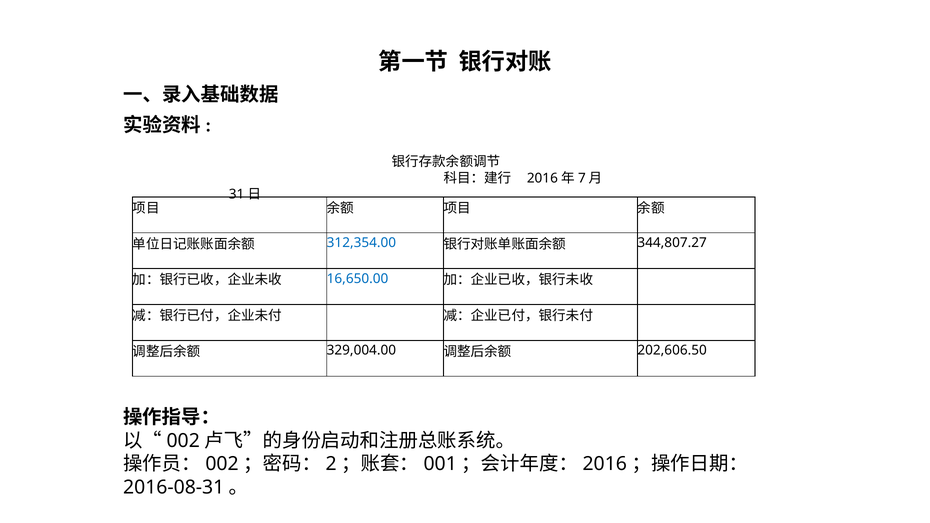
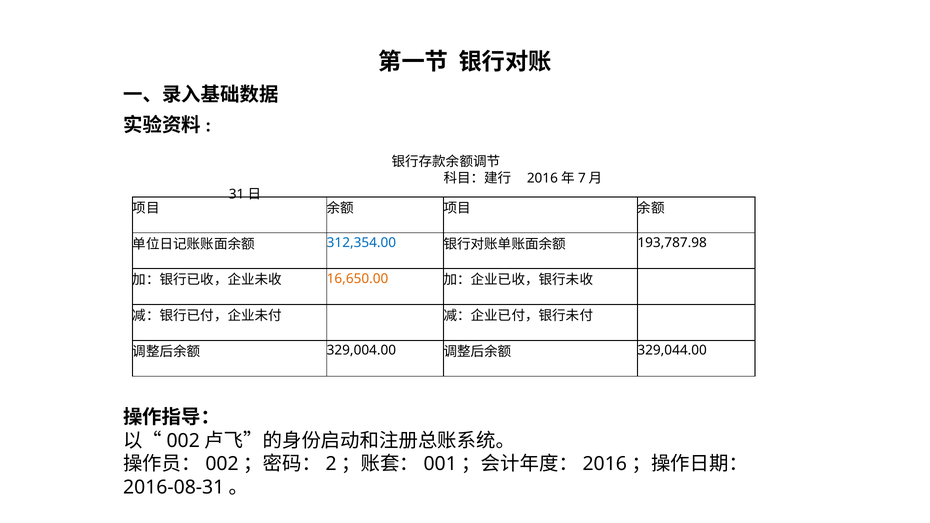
344,807.27: 344,807.27 -> 193,787.98
16,650.00 colour: blue -> orange
202,606.50: 202,606.50 -> 329,044.00
